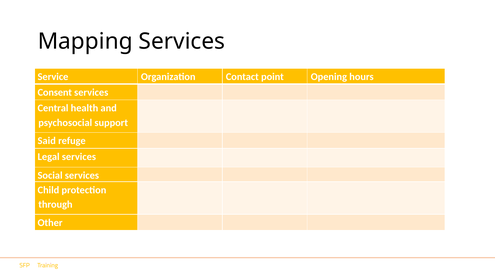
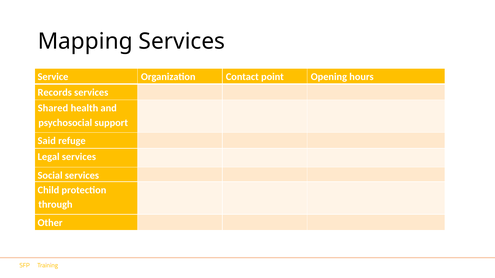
Consent: Consent -> Records
Central: Central -> Shared
